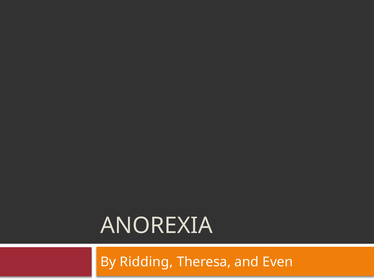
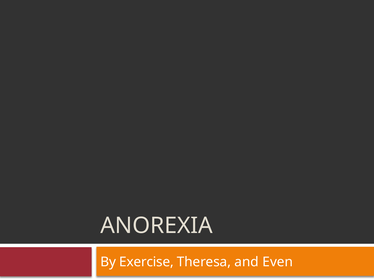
Ridding: Ridding -> Exercise
